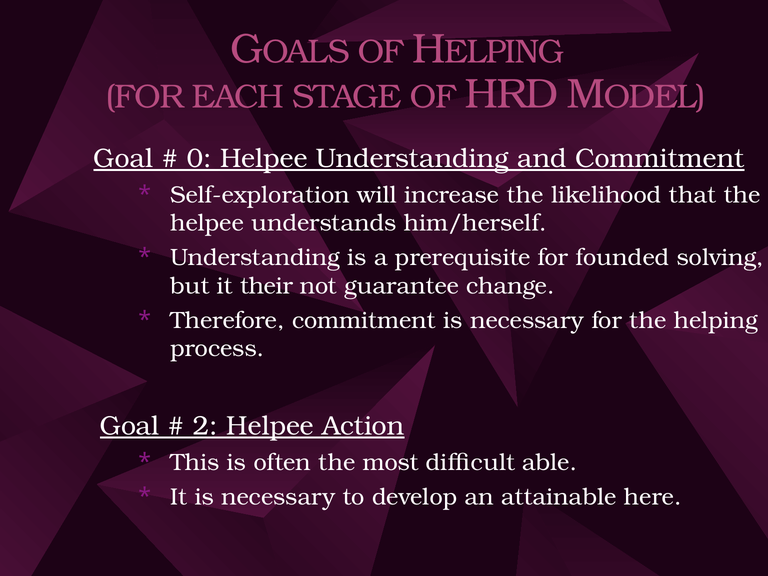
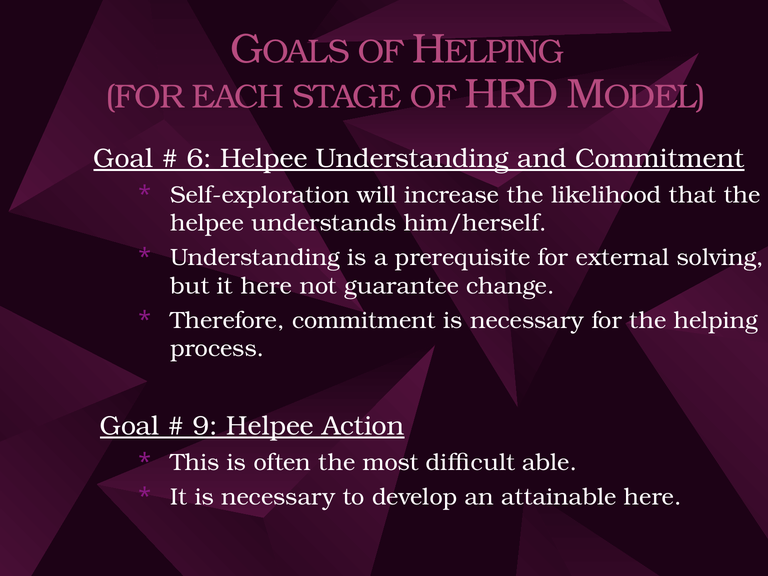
0: 0 -> 6
founded: founded -> external
it their: their -> here
2: 2 -> 9
